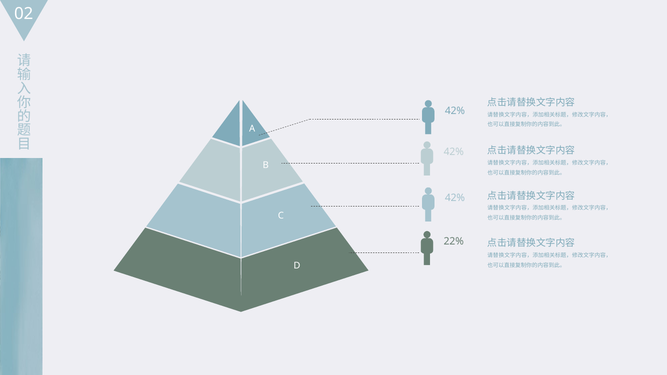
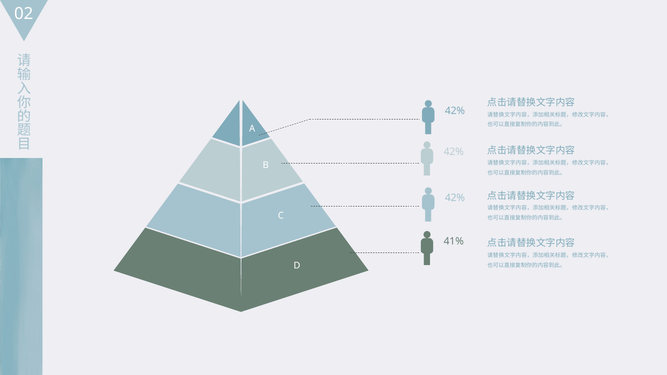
22%: 22% -> 41%
